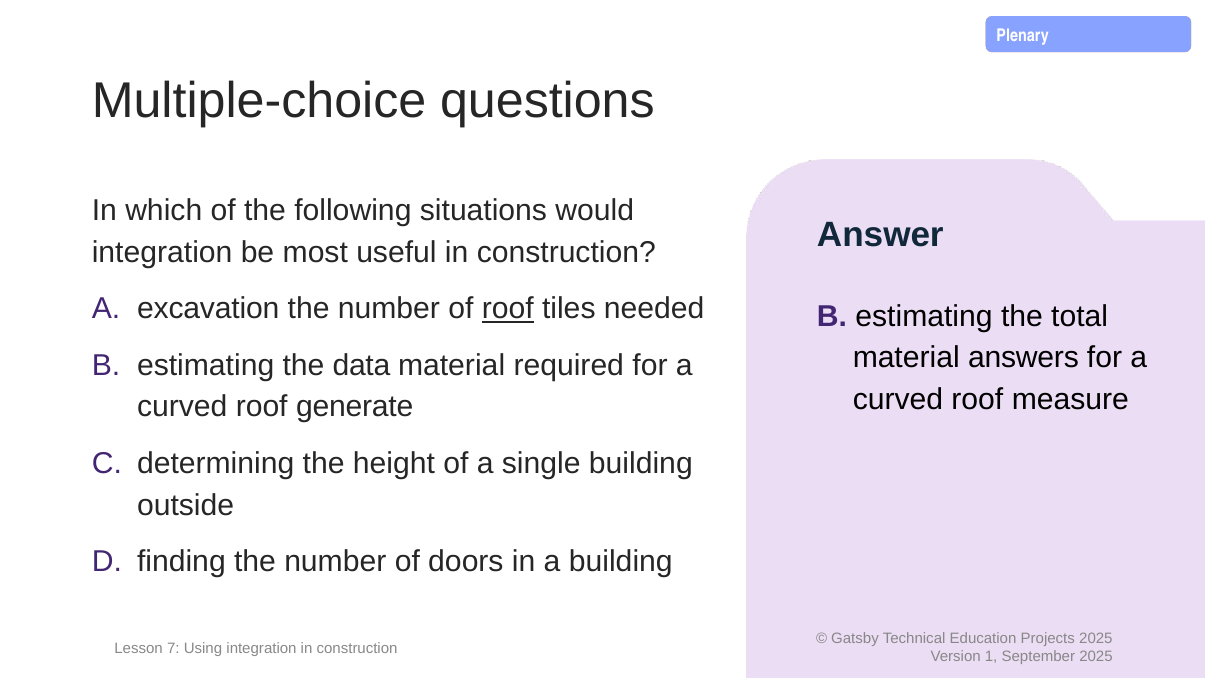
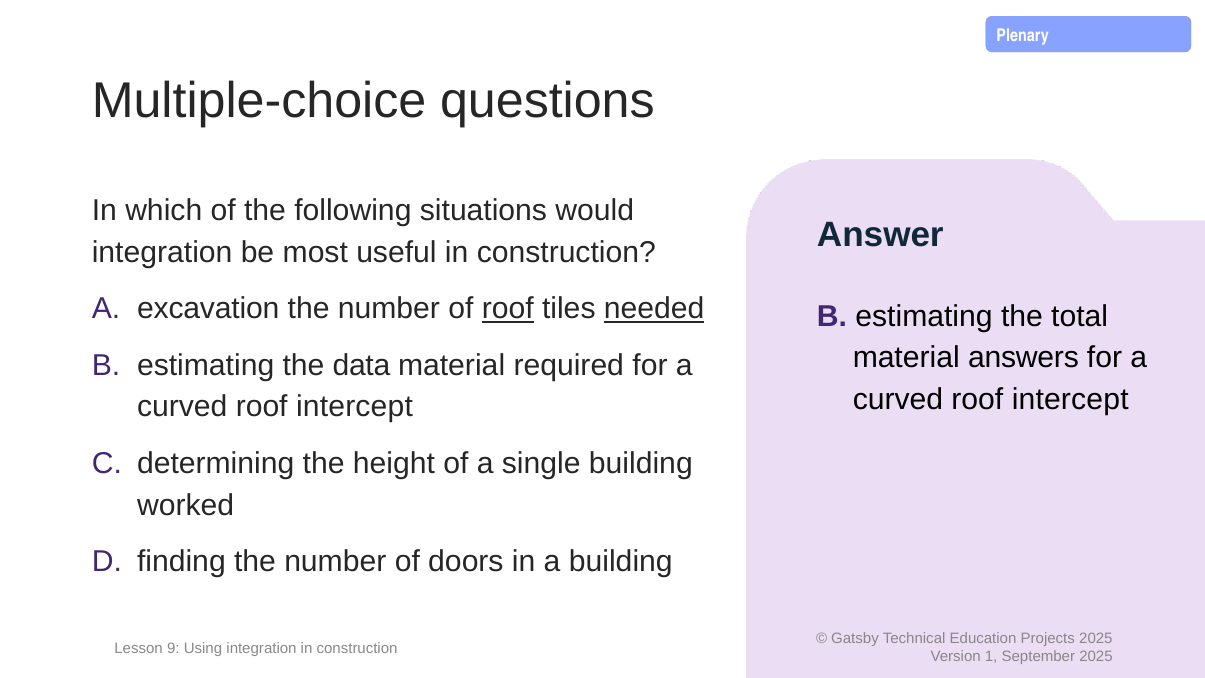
needed underline: none -> present
measure at (1070, 399): measure -> intercept
generate at (355, 407): generate -> intercept
outside: outside -> worked
7: 7 -> 9
